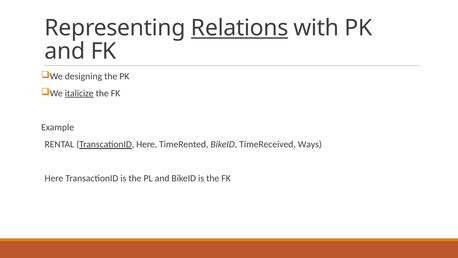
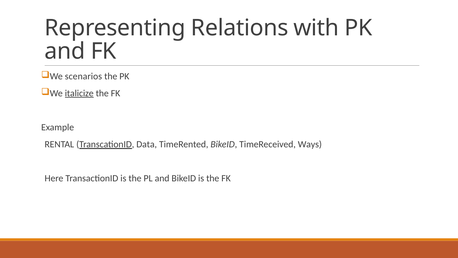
Relations underline: present -> none
designing: designing -> scenarios
TranscationID Here: Here -> Data
